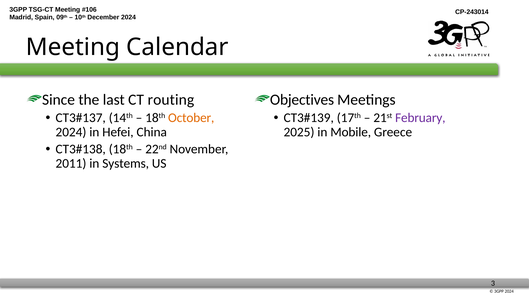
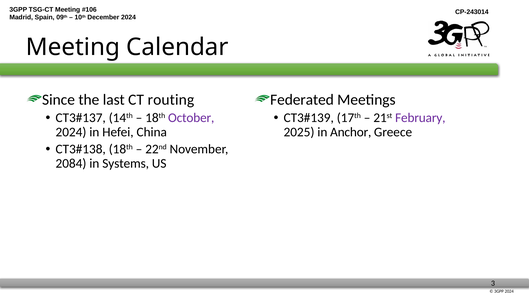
Objectives: Objectives -> Federated
October colour: orange -> purple
Mobile: Mobile -> Anchor
2011: 2011 -> 2084
